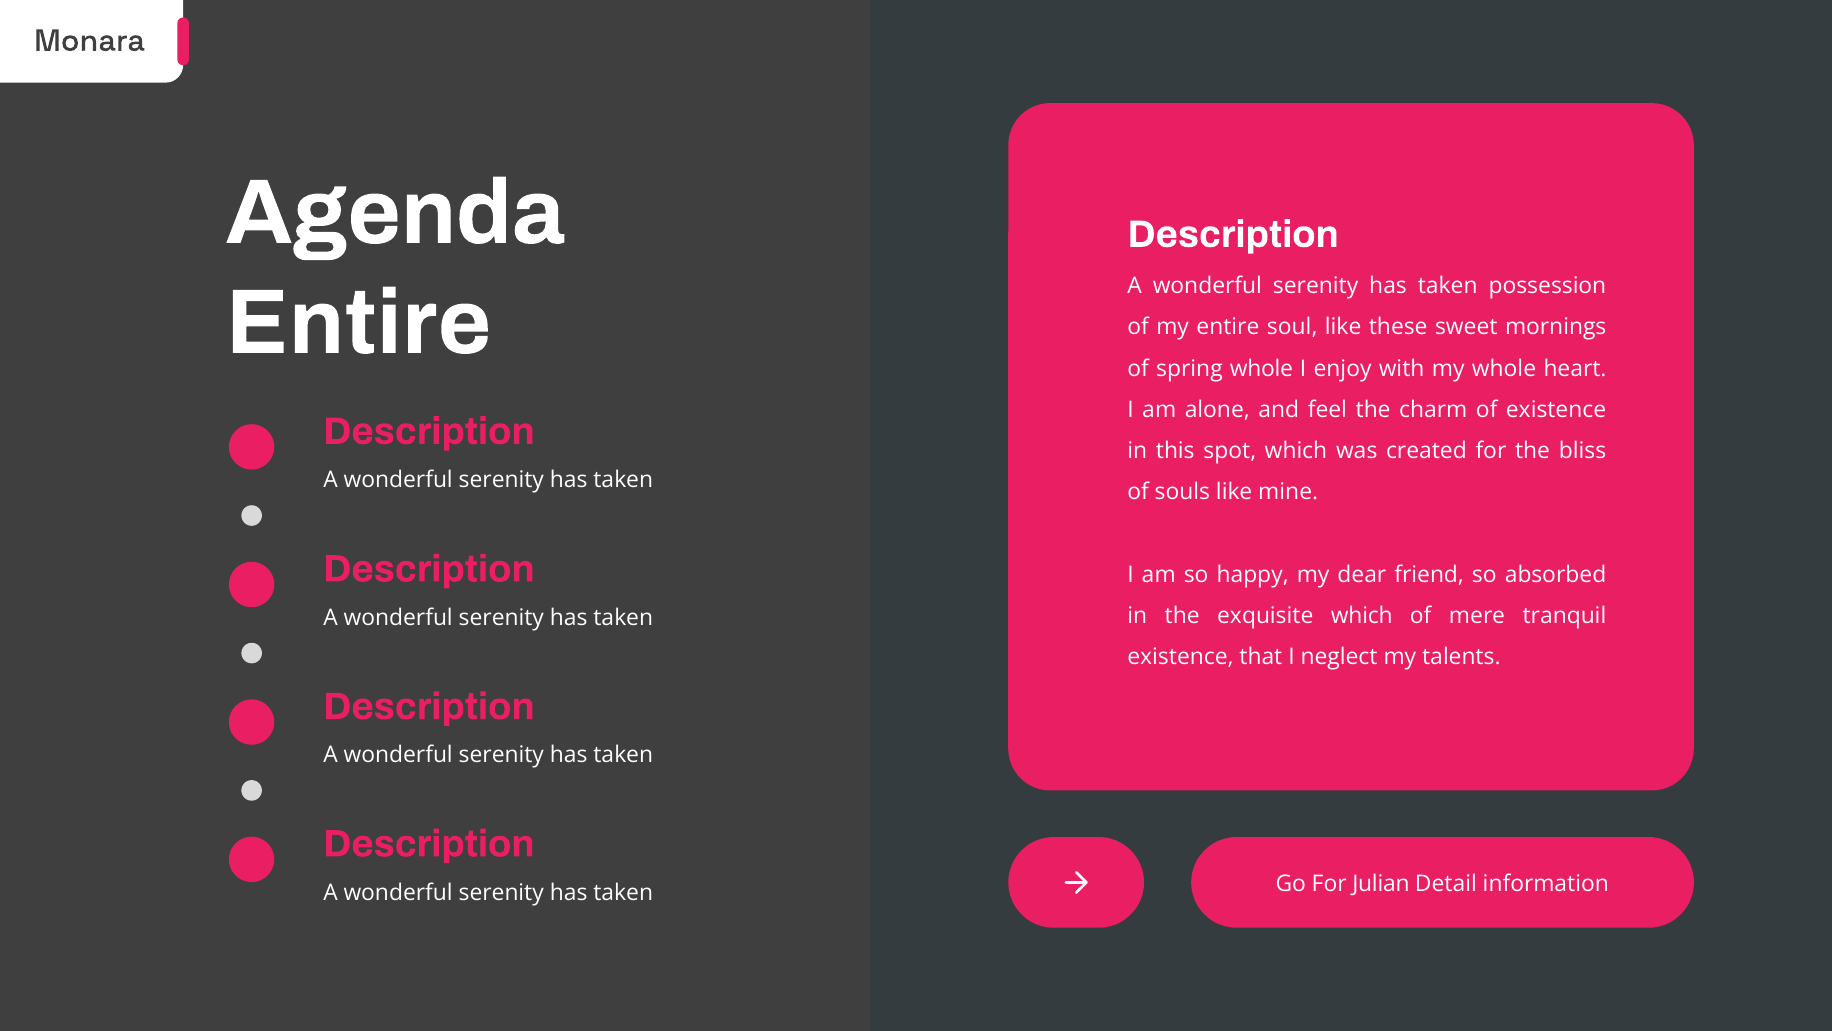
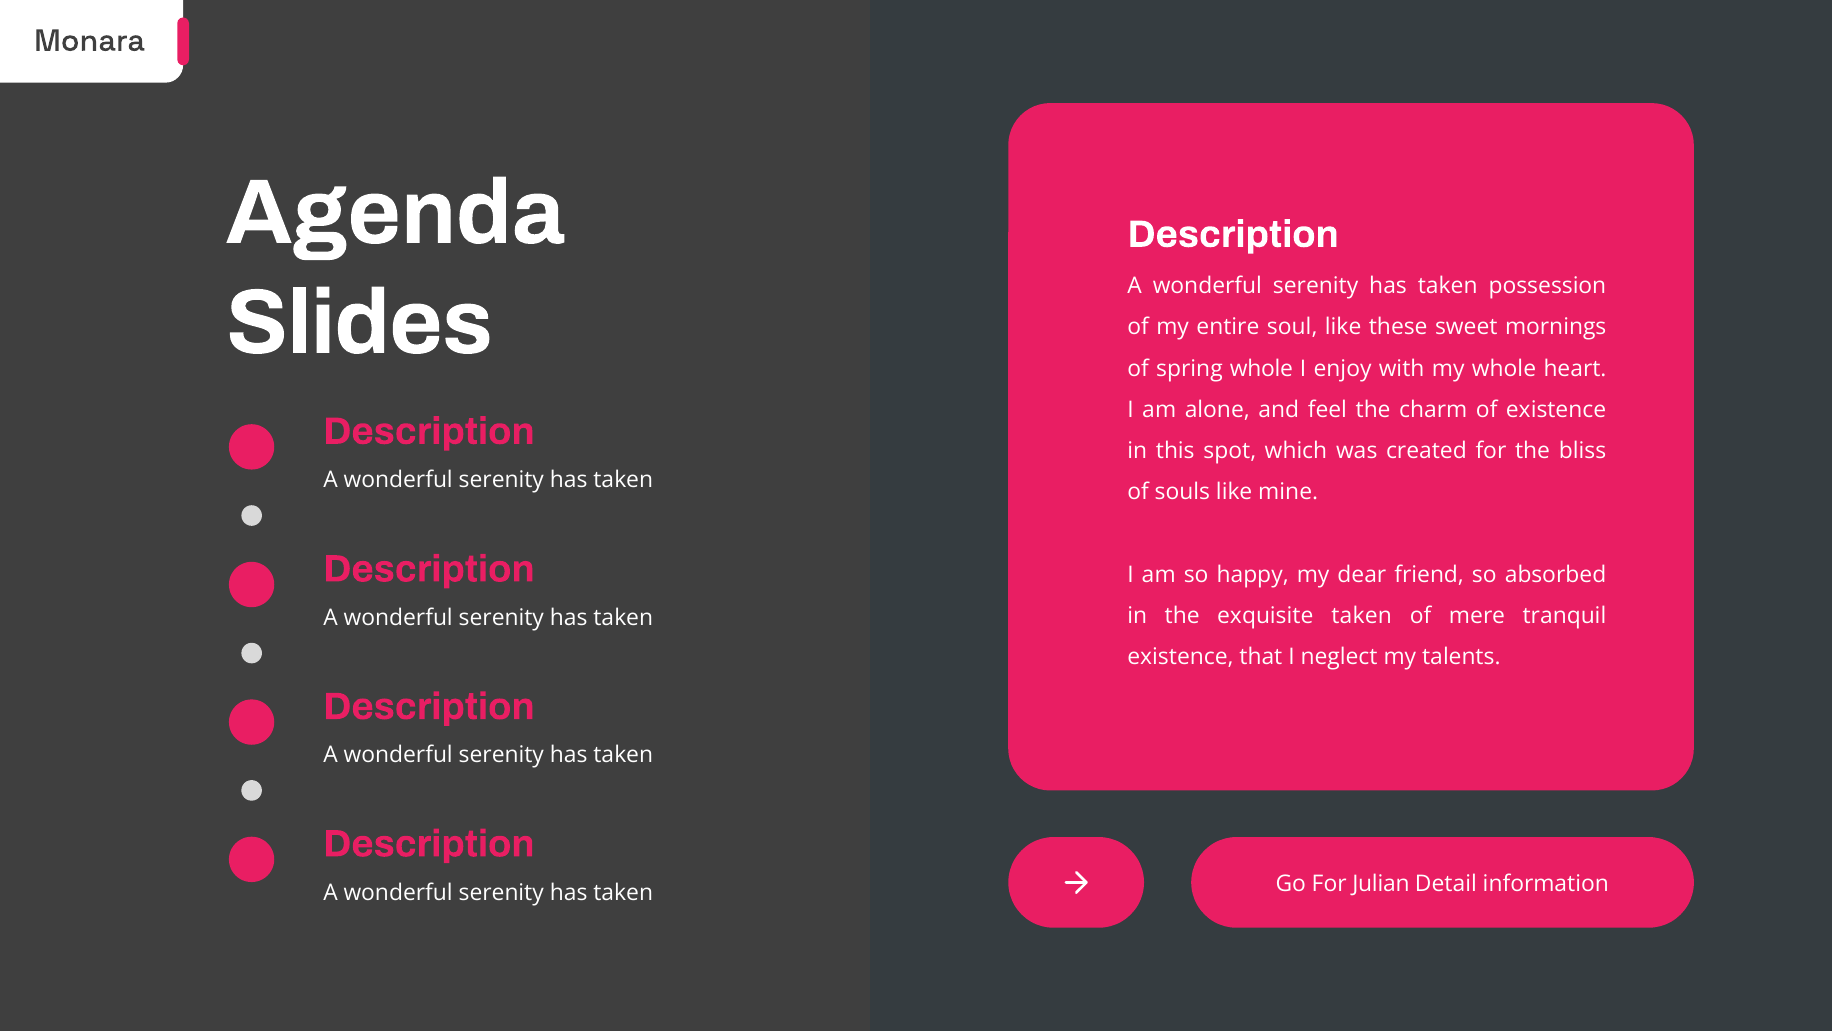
Entire at (359, 322): Entire -> Slides
exquisite which: which -> taken
